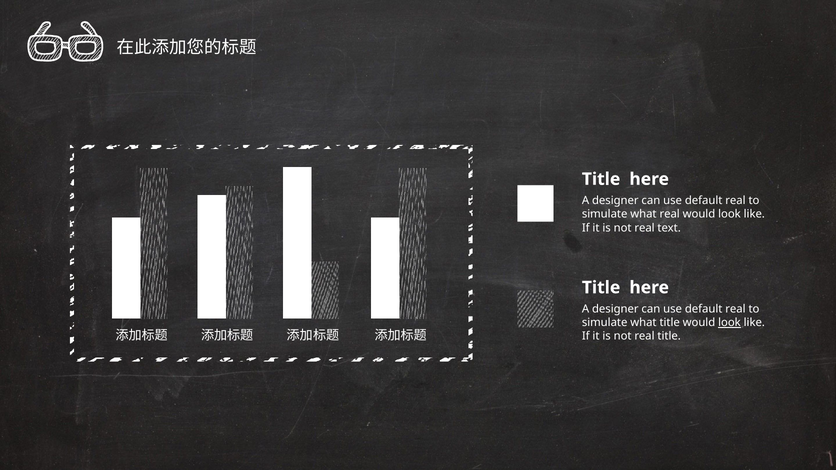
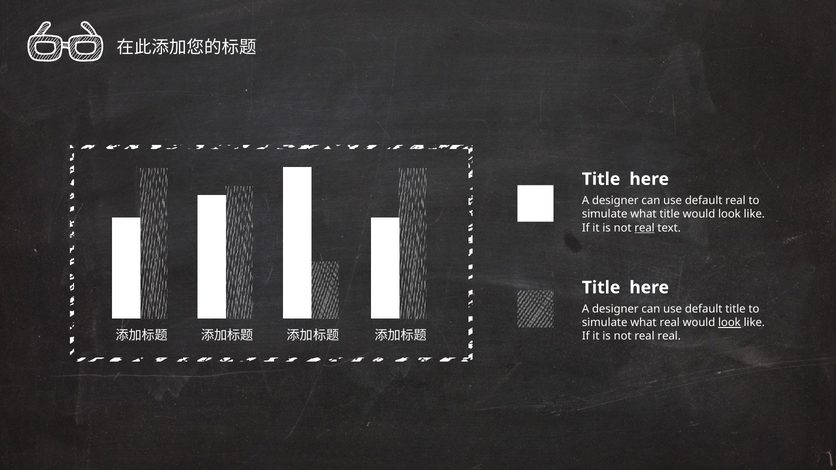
what real: real -> title
real at (645, 228) underline: none -> present
real at (735, 309): real -> title
what title: title -> real
real title: title -> real
